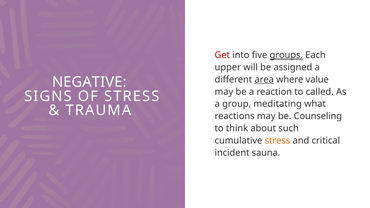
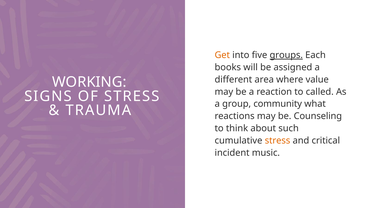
Get colour: red -> orange
upper: upper -> books
area underline: present -> none
NEGATIVE: NEGATIVE -> WORKING
meditating: meditating -> community
sauna: sauna -> music
